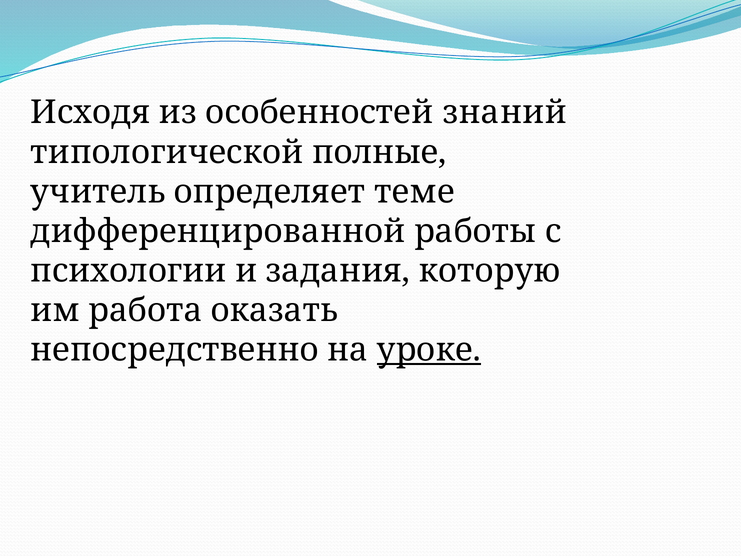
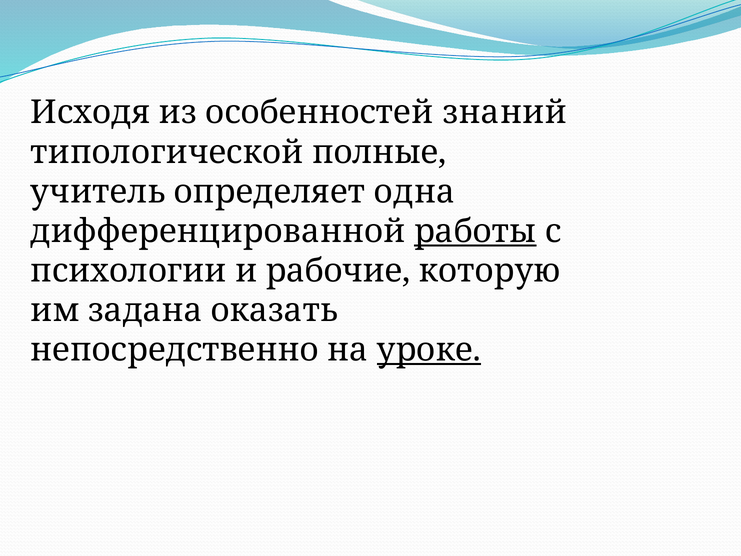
теме: теме -> одна
работы underline: none -> present
задания: задания -> рабочие
работа: работа -> задана
